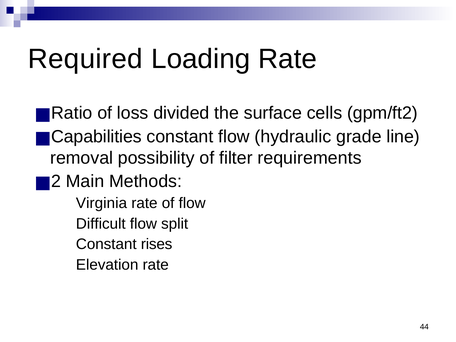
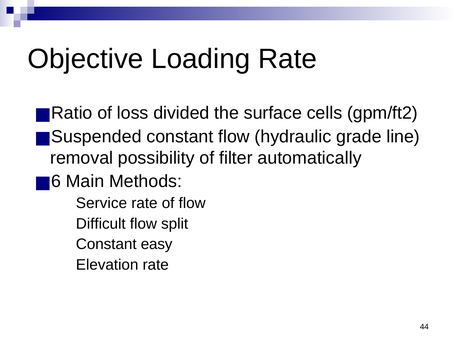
Required: Required -> Objective
Capabilities: Capabilities -> Suspended
requirements: requirements -> automatically
2: 2 -> 6
Virginia: Virginia -> Service
rises: rises -> easy
